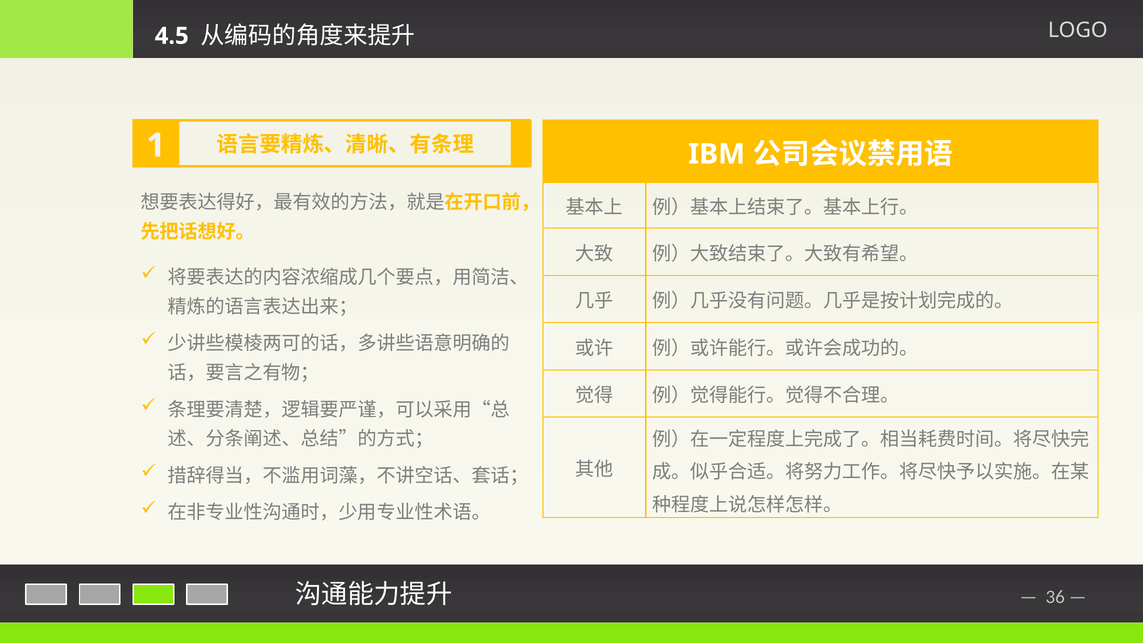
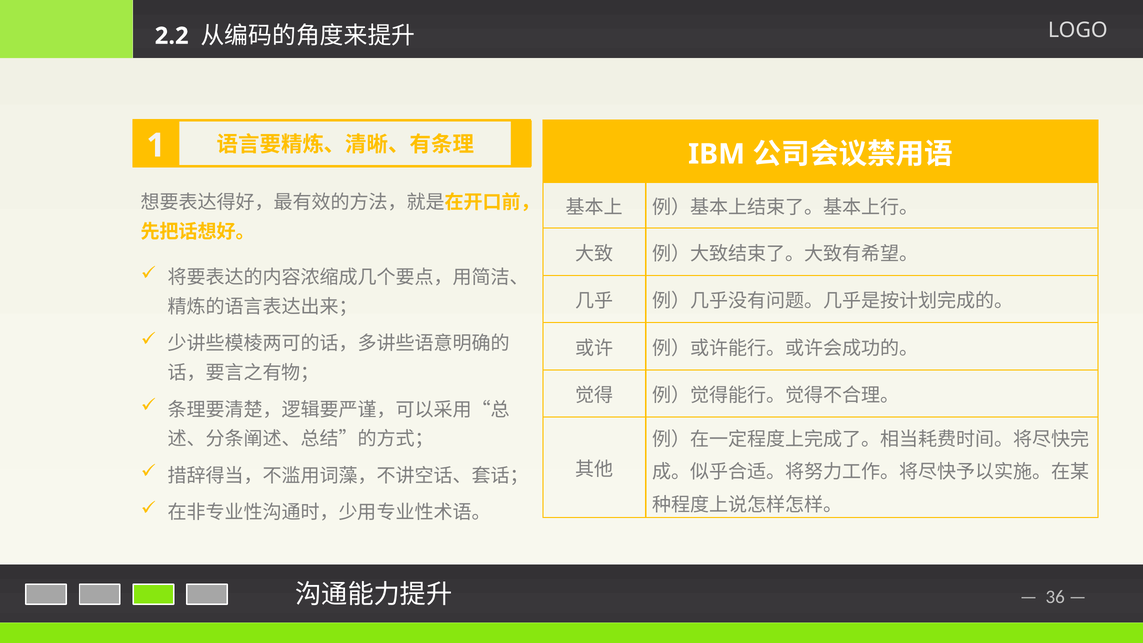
4.5: 4.5 -> 2.2
